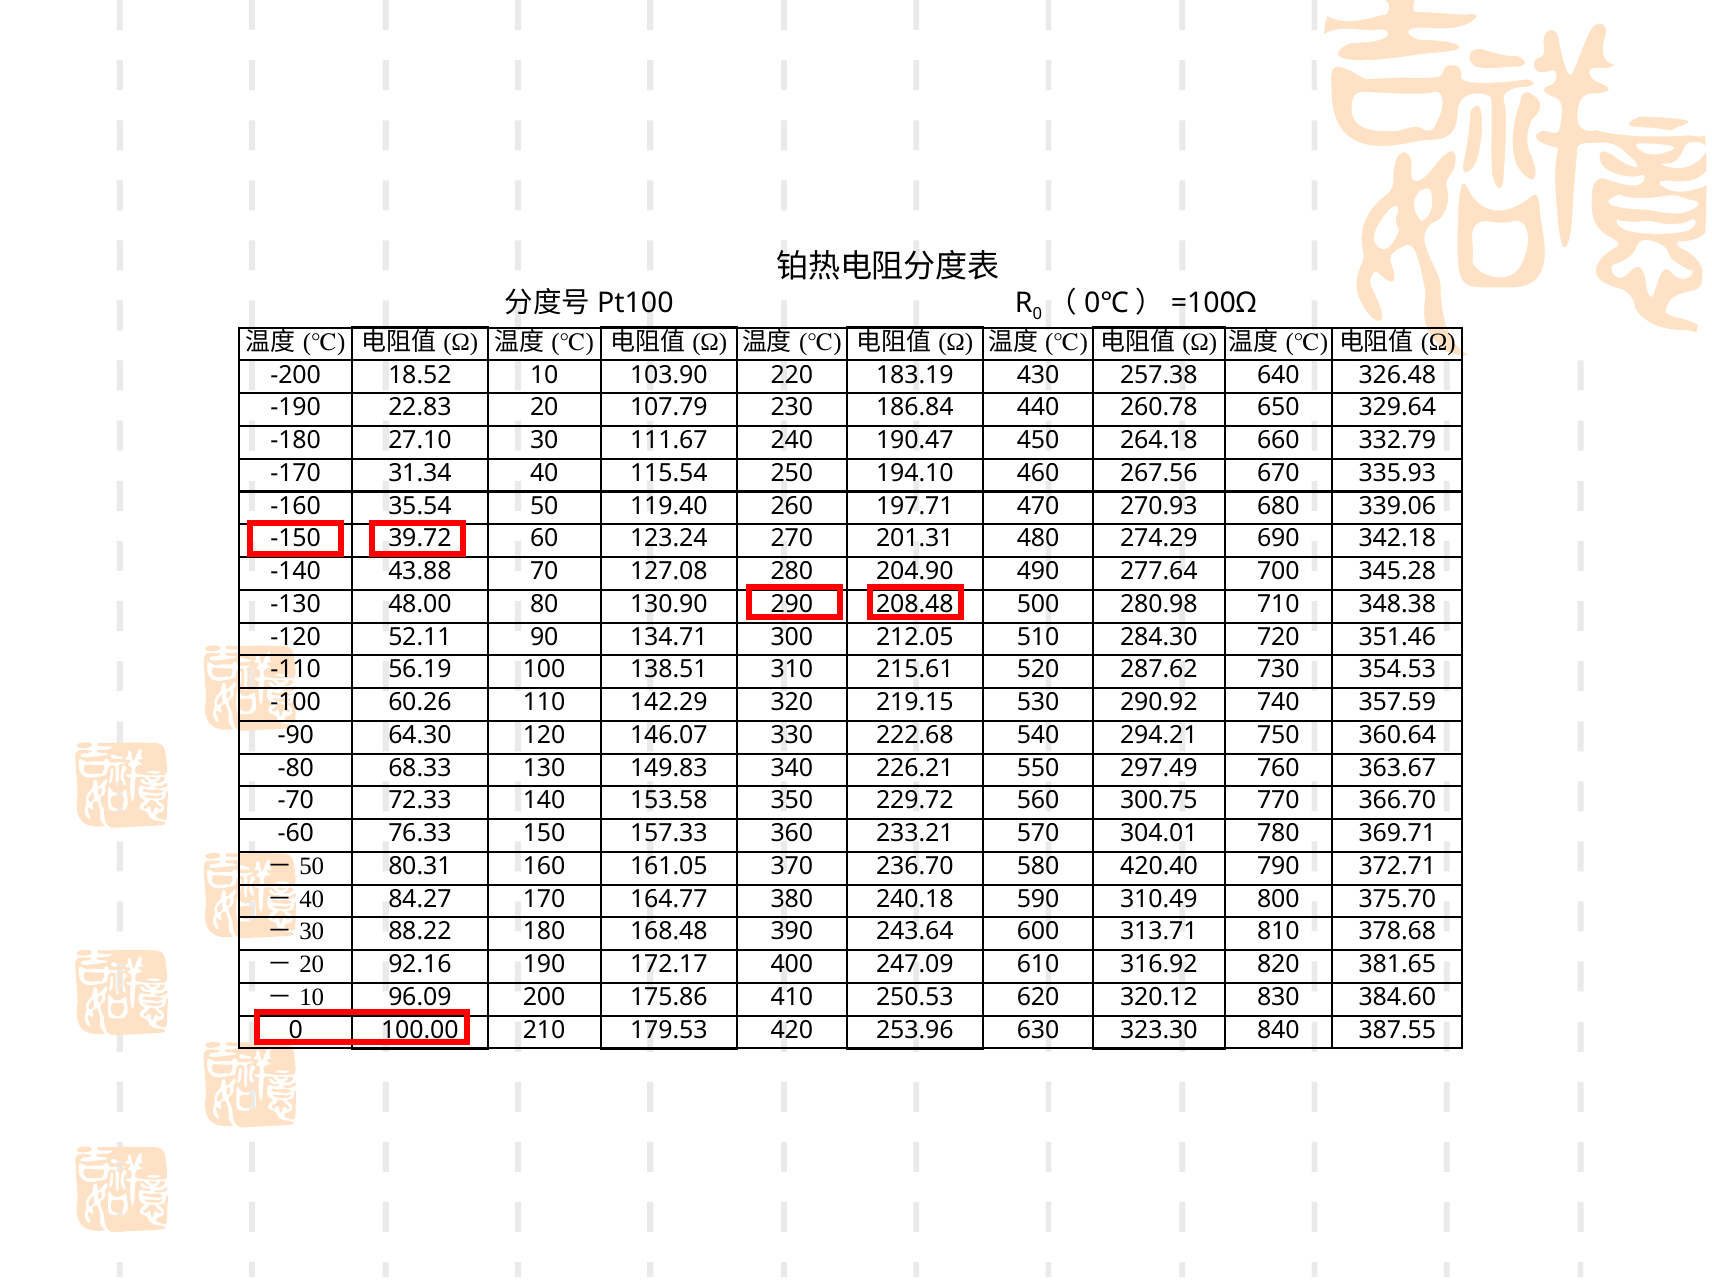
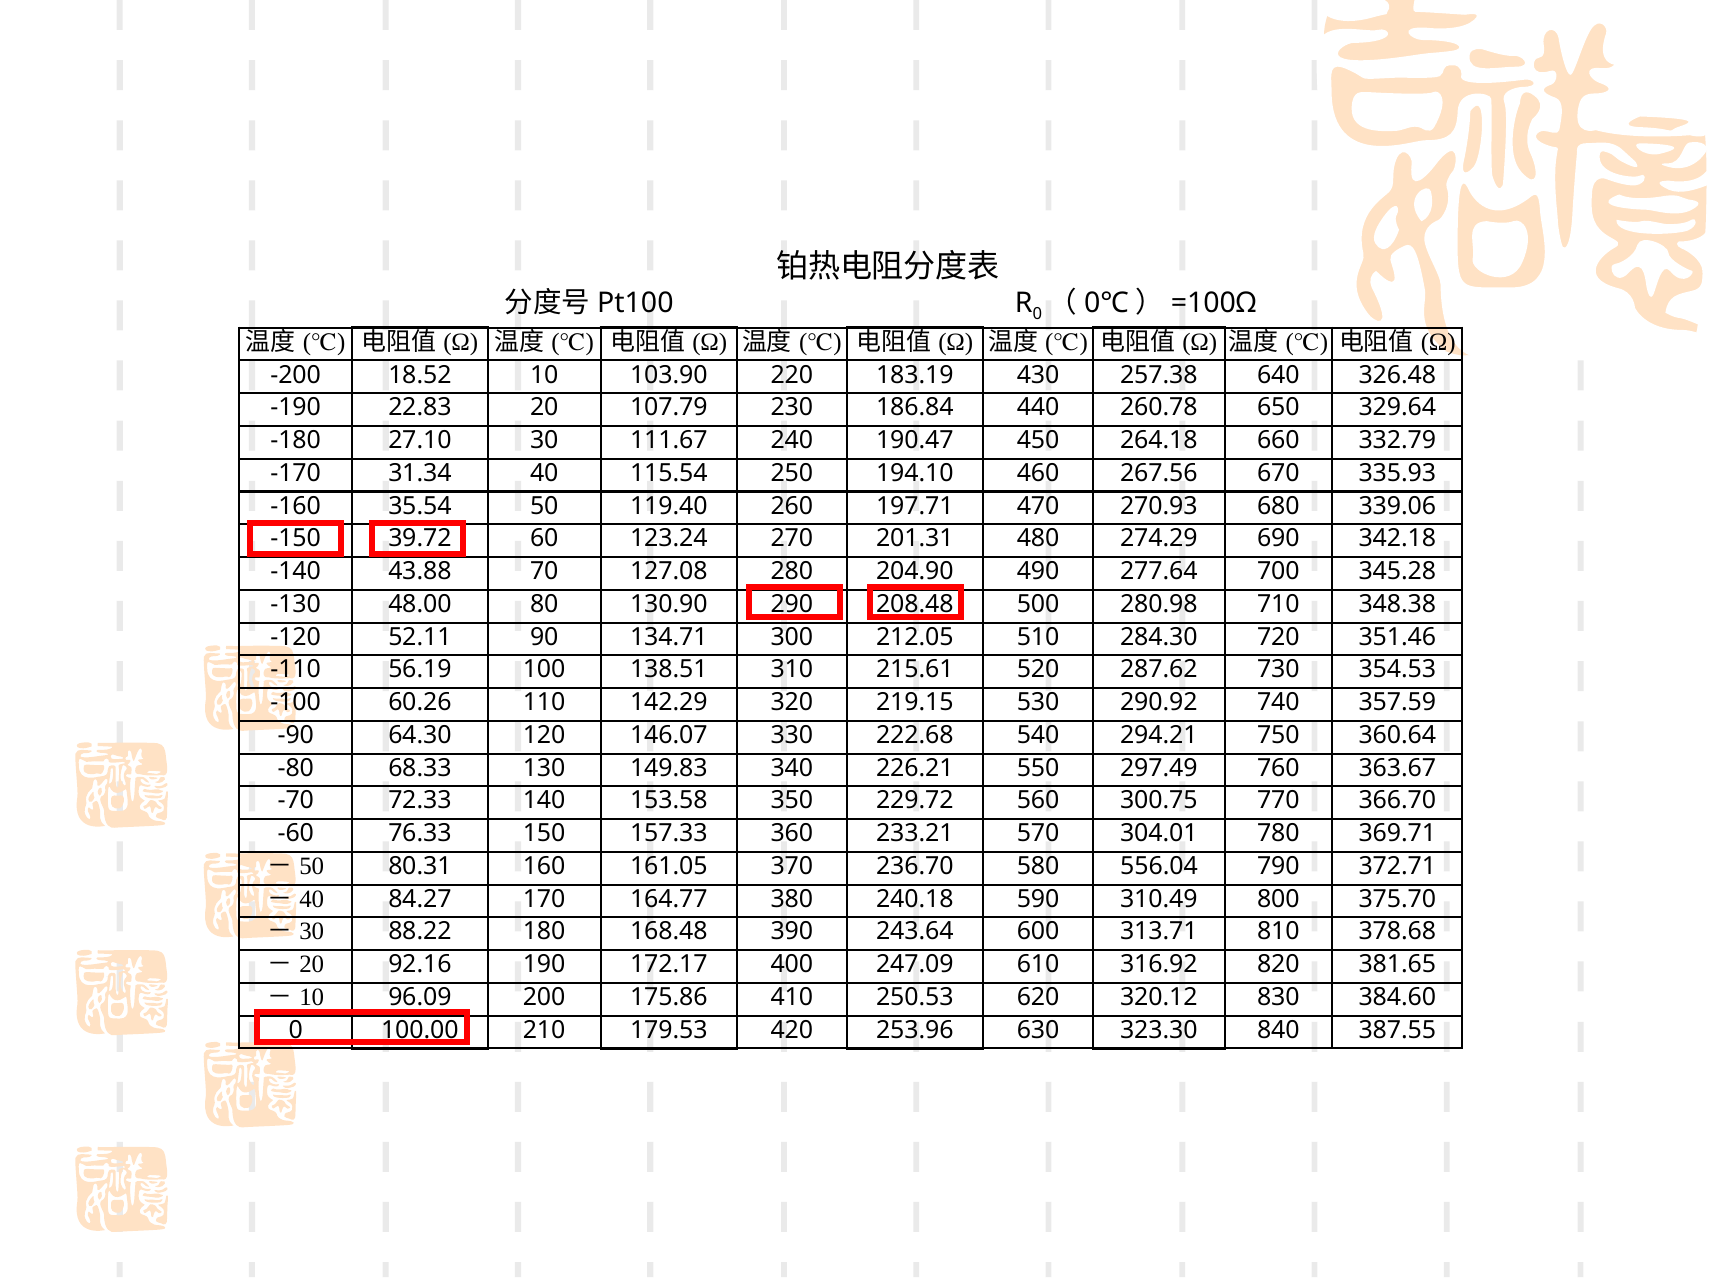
420.40: 420.40 -> 556.04
